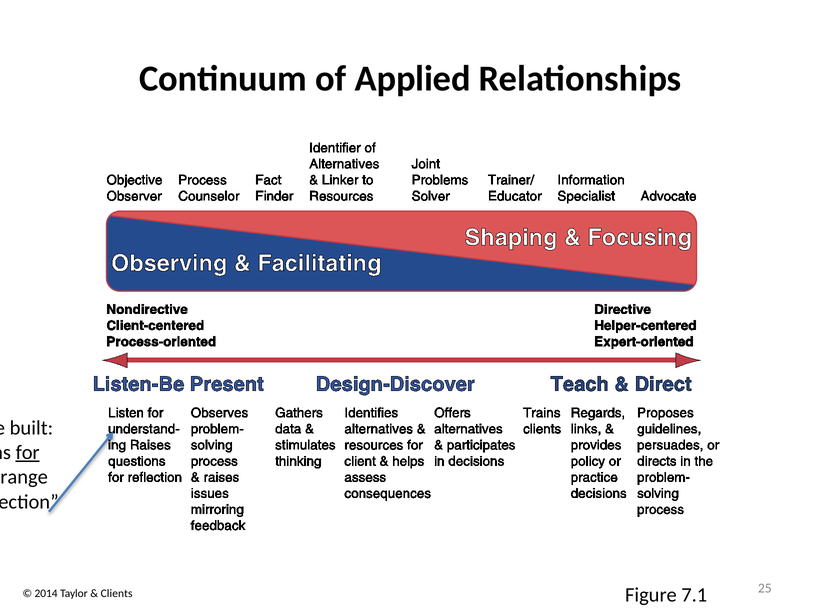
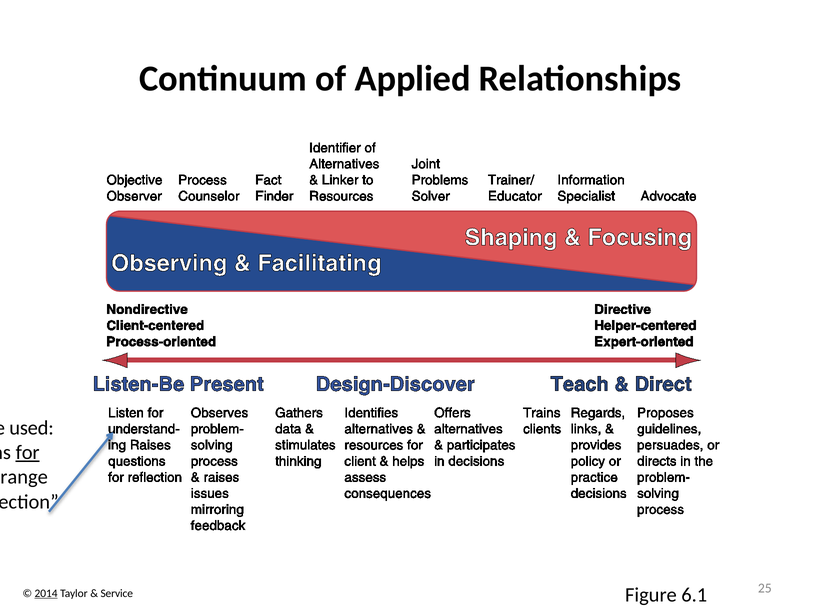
built: built -> used
7.1: 7.1 -> 6.1
2014 underline: none -> present
Clients: Clients -> Service
